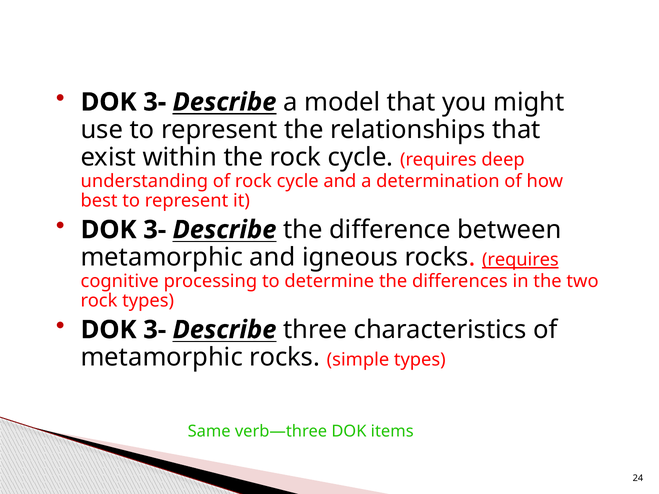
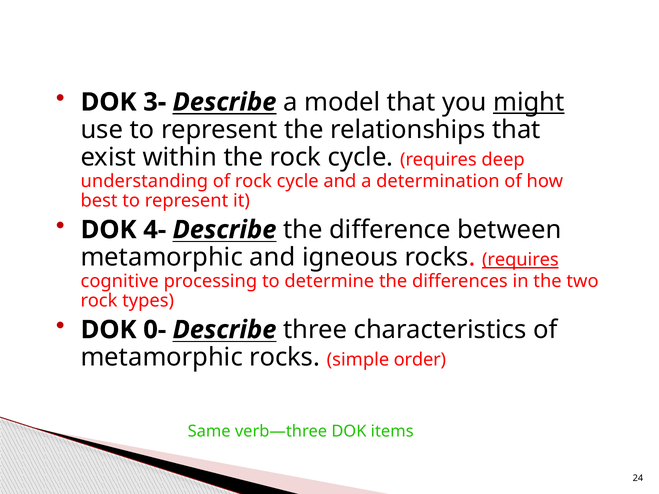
might underline: none -> present
3- at (155, 230): 3- -> 4-
3- at (155, 330): 3- -> 0-
simple types: types -> order
